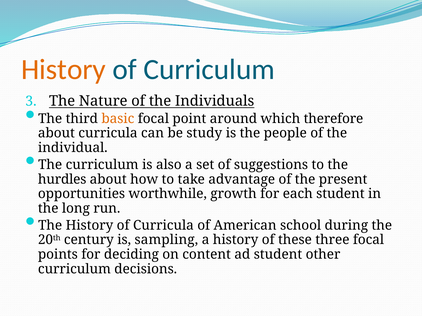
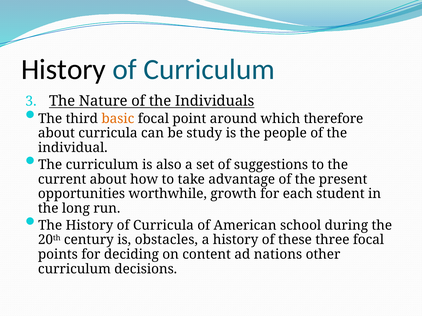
History at (63, 70) colour: orange -> black
hurdles: hurdles -> current
sampling: sampling -> obstacles
ad student: student -> nations
